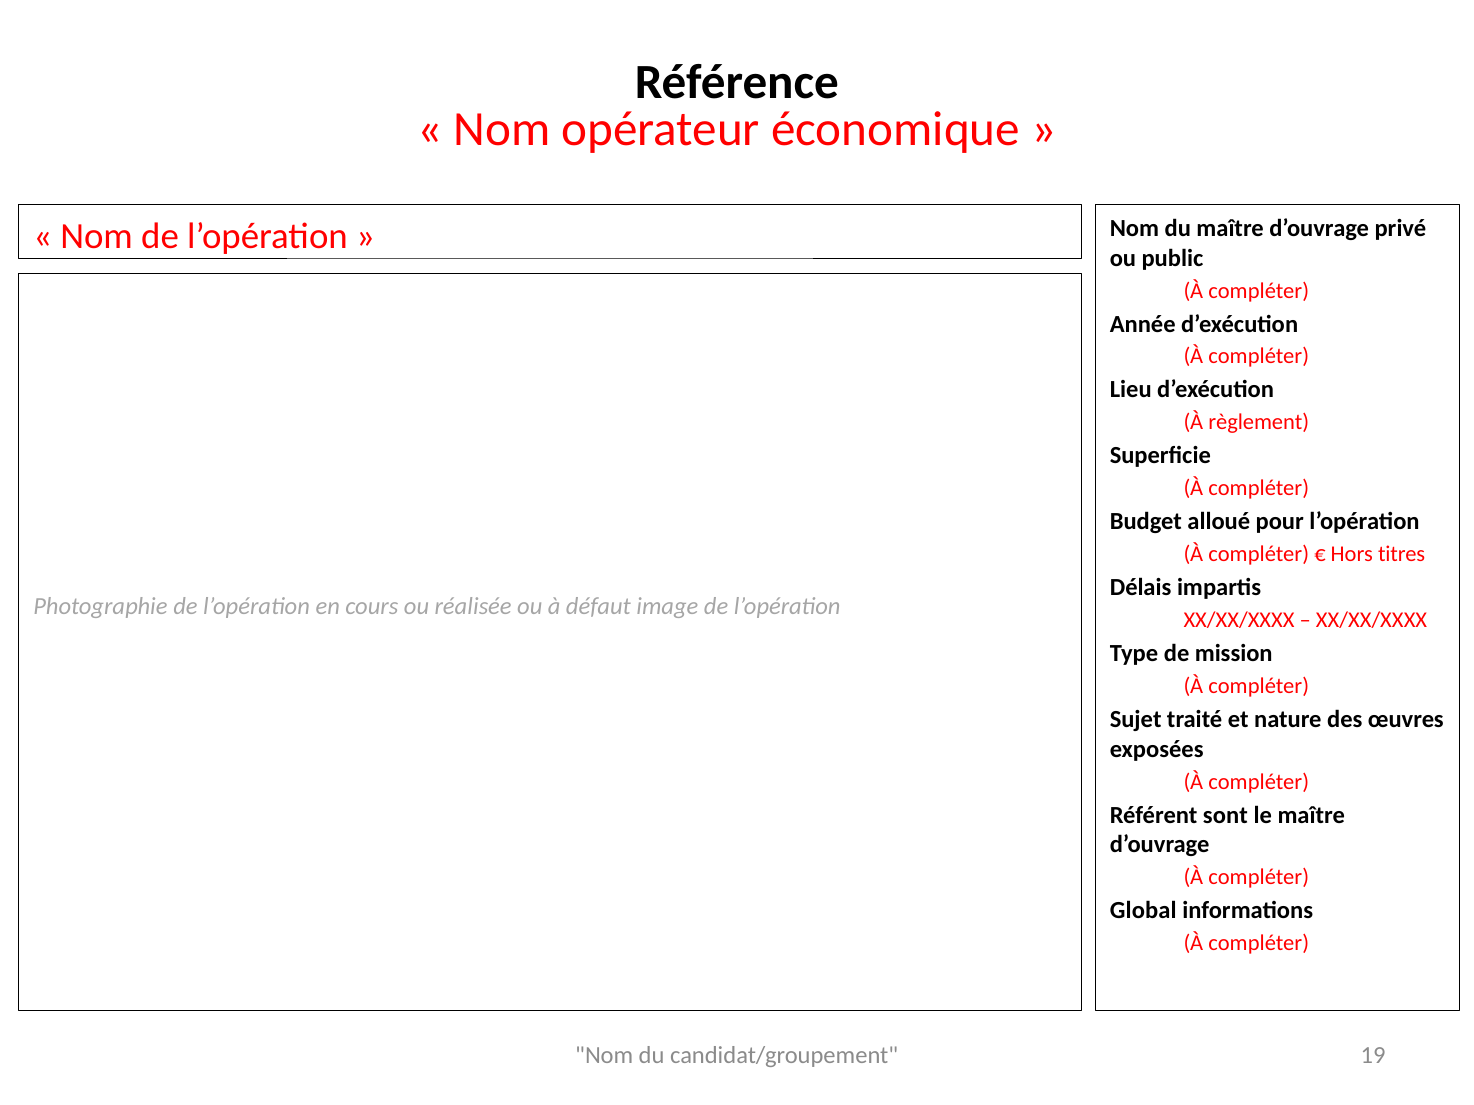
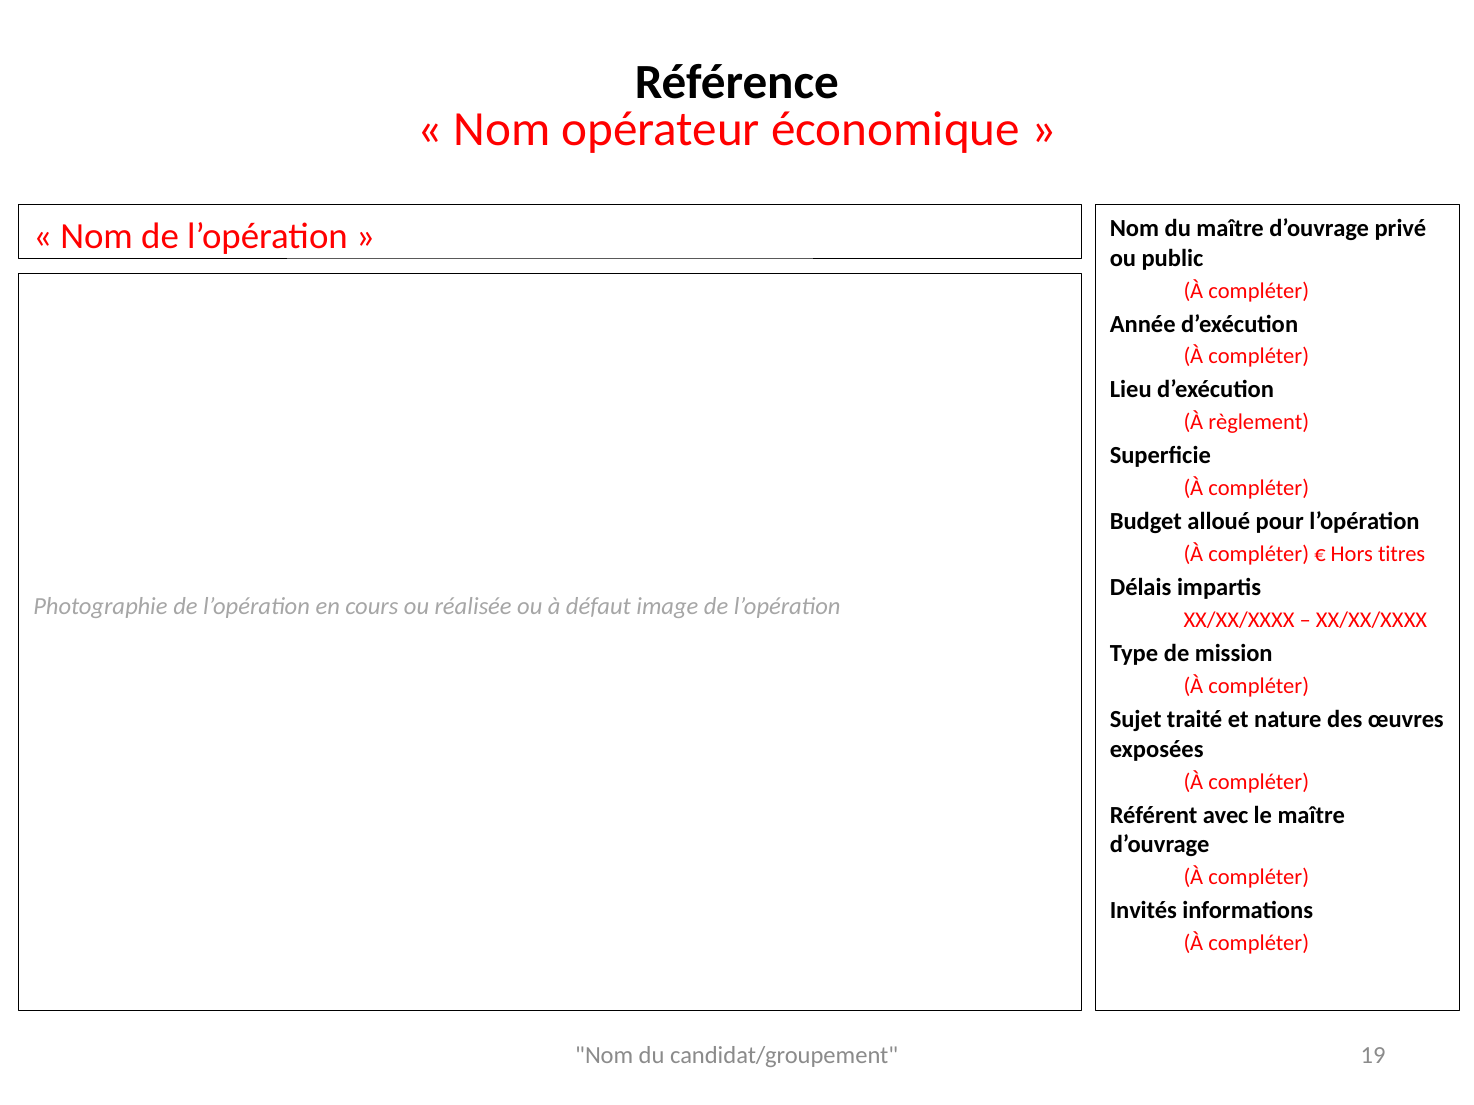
sont: sont -> avec
Global: Global -> Invités
